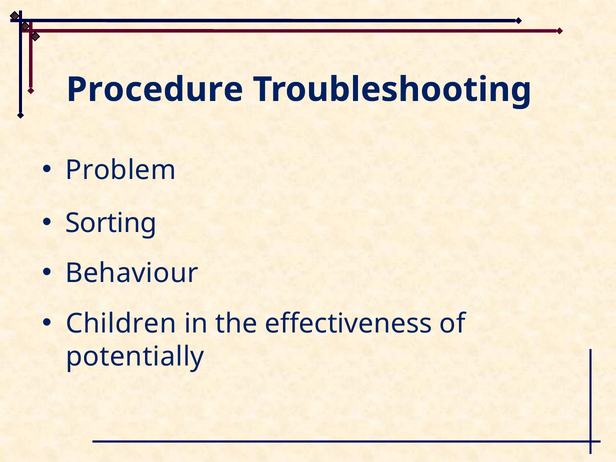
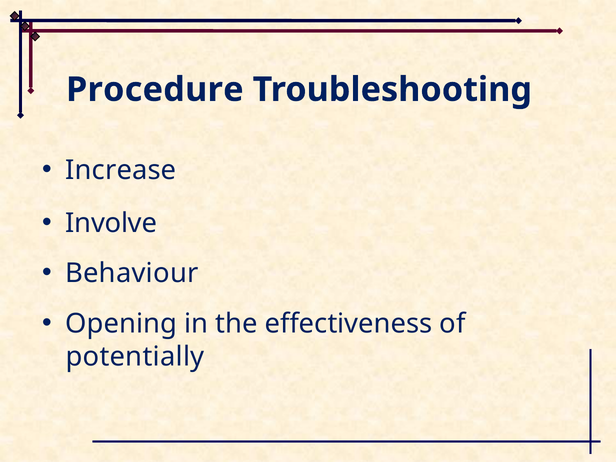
Problem: Problem -> Increase
Sorting: Sorting -> Involve
Children: Children -> Opening
